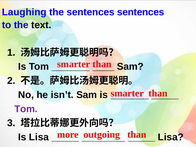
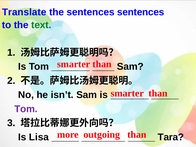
Laughing: Laughing -> Translate
text colour: black -> green
Lisa at (171, 137): Lisa -> Tara
